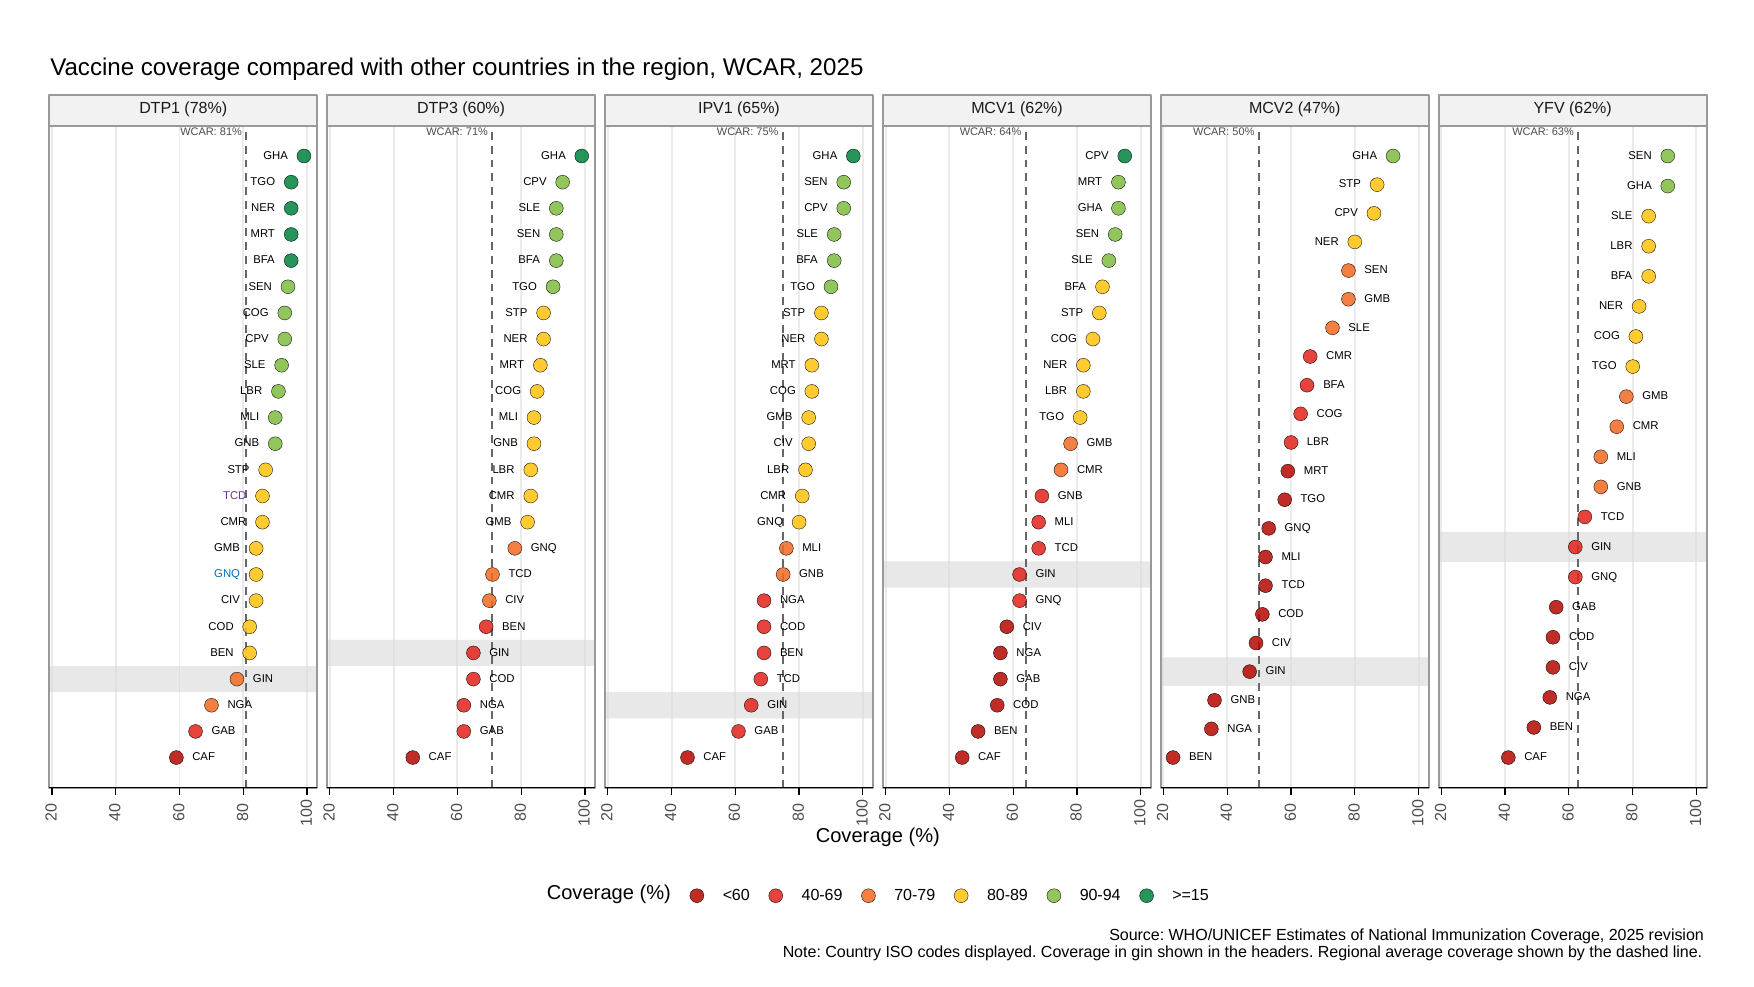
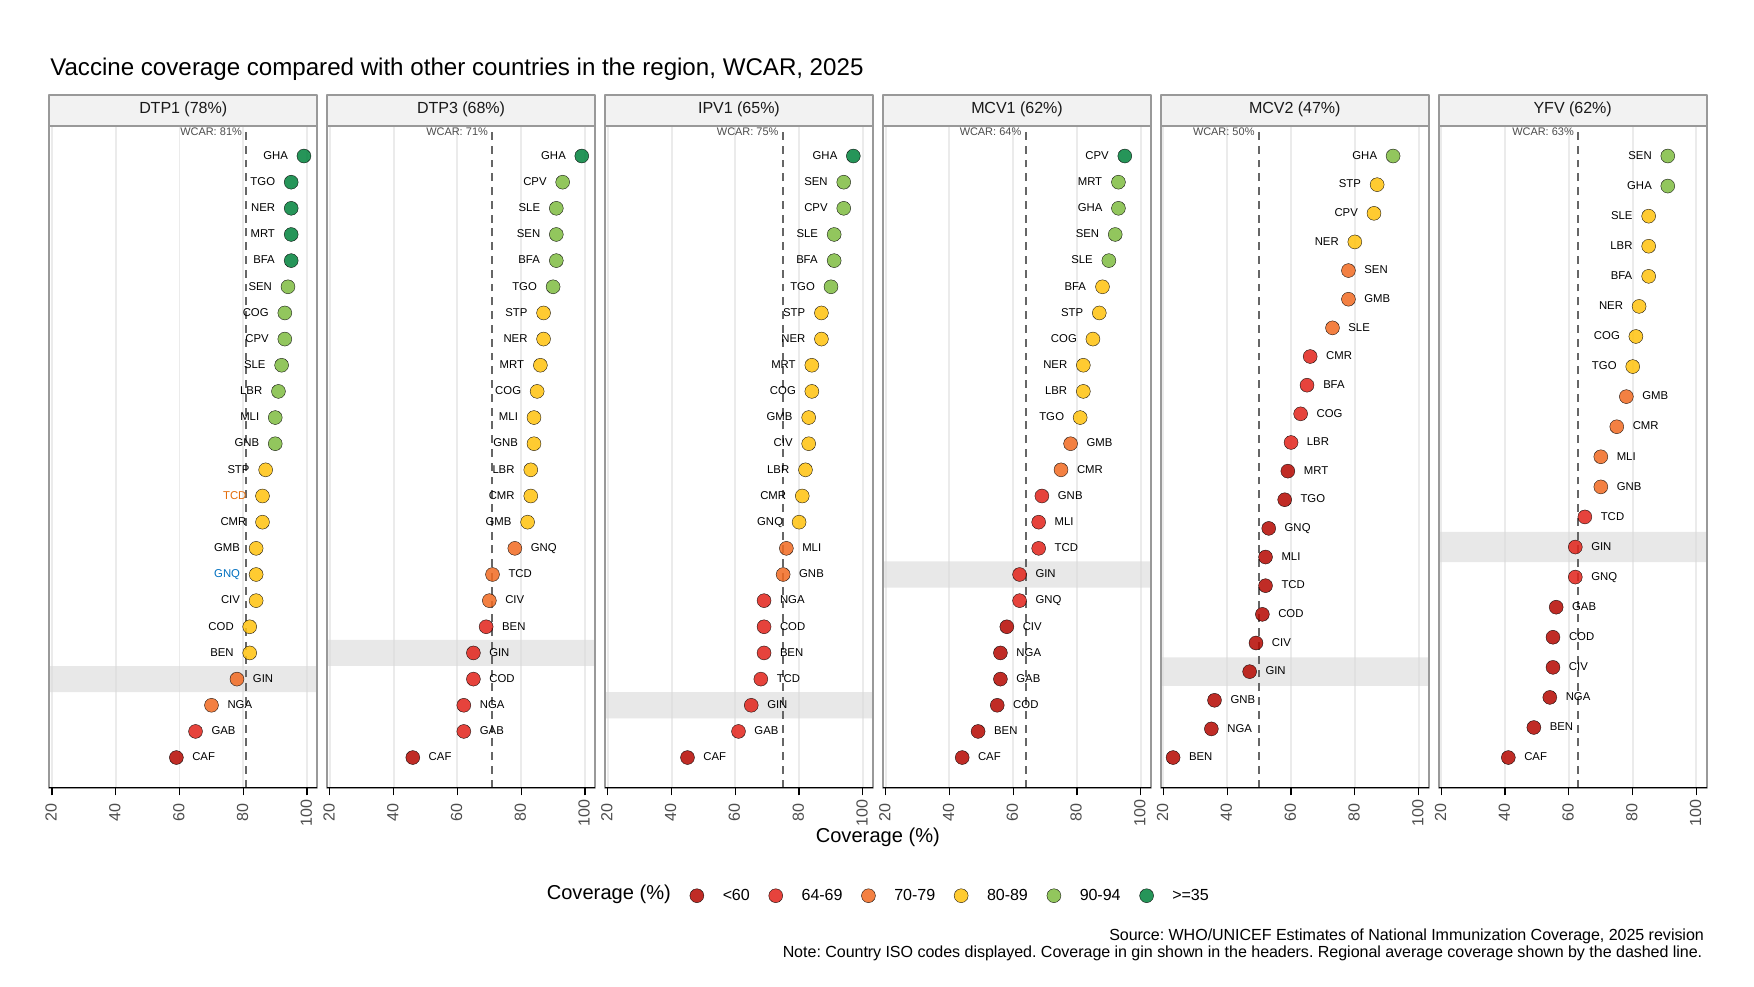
60%: 60% -> 68%
TCD at (235, 495) colour: purple -> orange
40-69: 40-69 -> 64-69
>=15: >=15 -> >=35
